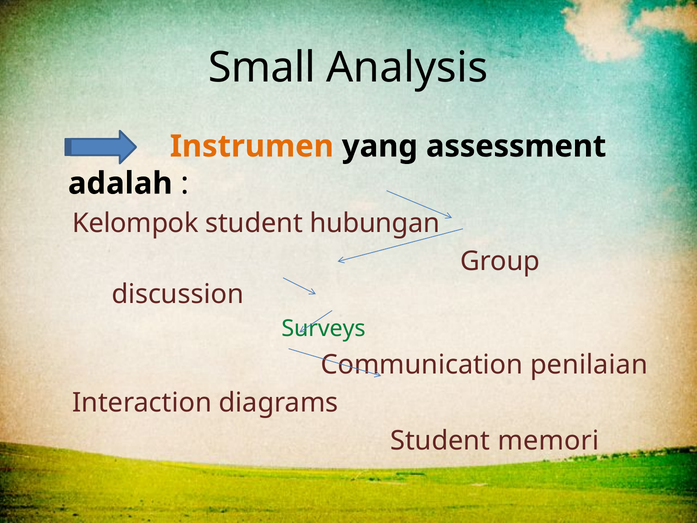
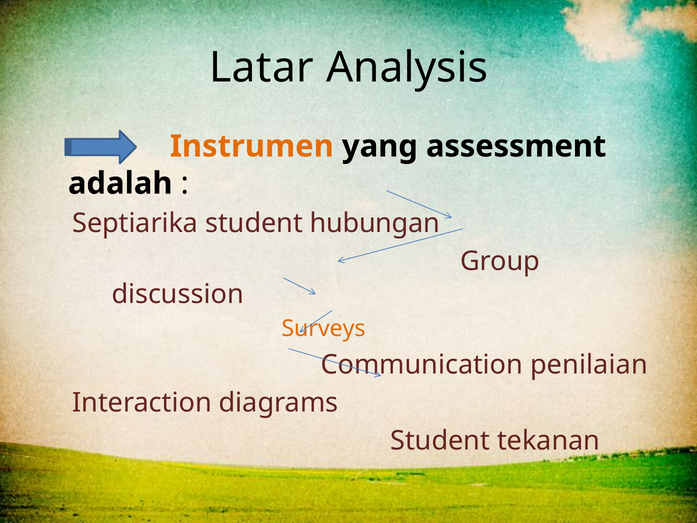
Small: Small -> Latar
Kelompok: Kelompok -> Septiarika
Surveys colour: green -> orange
memori: memori -> tekanan
